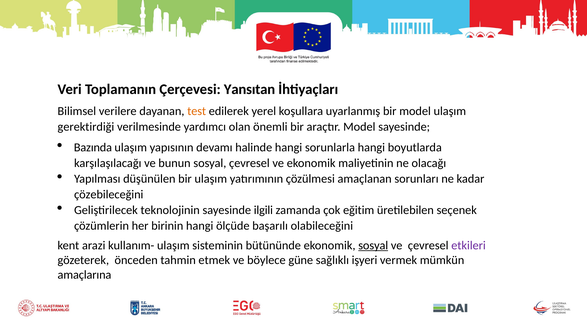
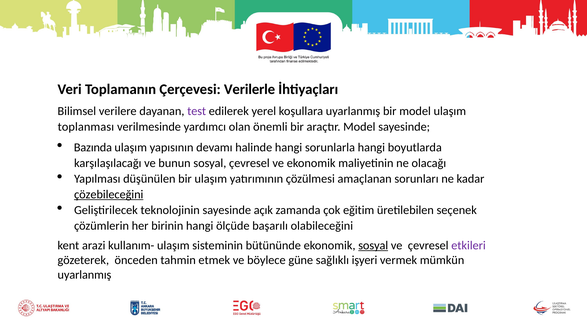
Yansıtan: Yansıtan -> Verilerle
test colour: orange -> purple
gerektirdiği: gerektirdiği -> toplanması
çözebileceğini underline: none -> present
ilgili: ilgili -> açık
amaçlarına at (84, 275): amaçlarına -> uyarlanmış
